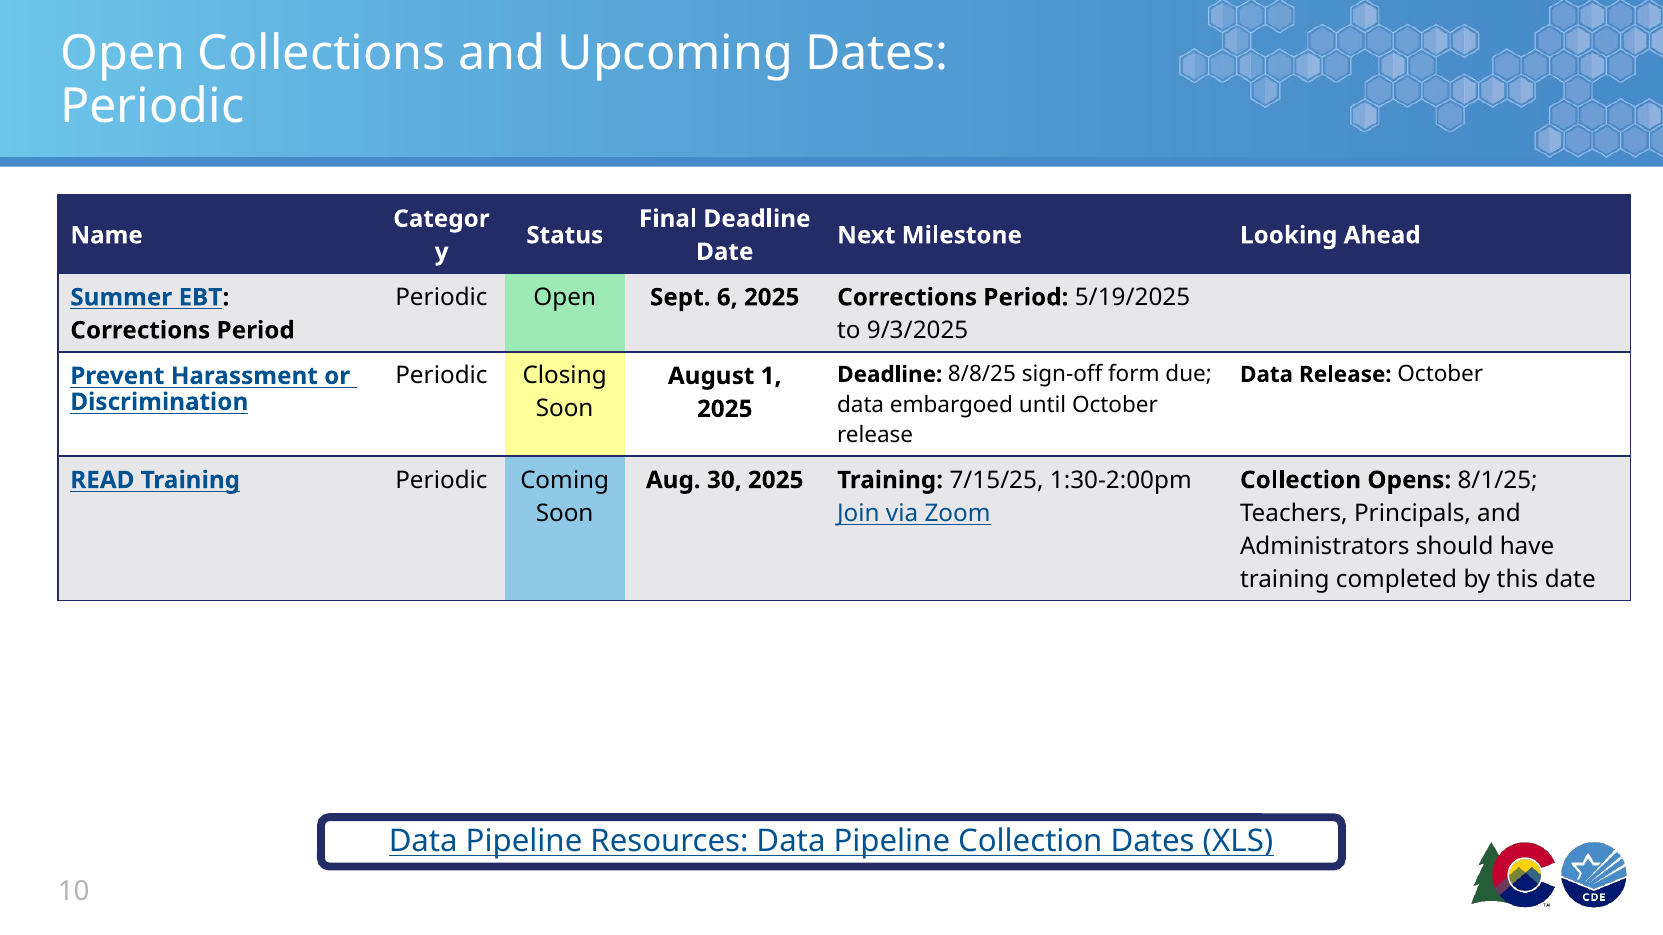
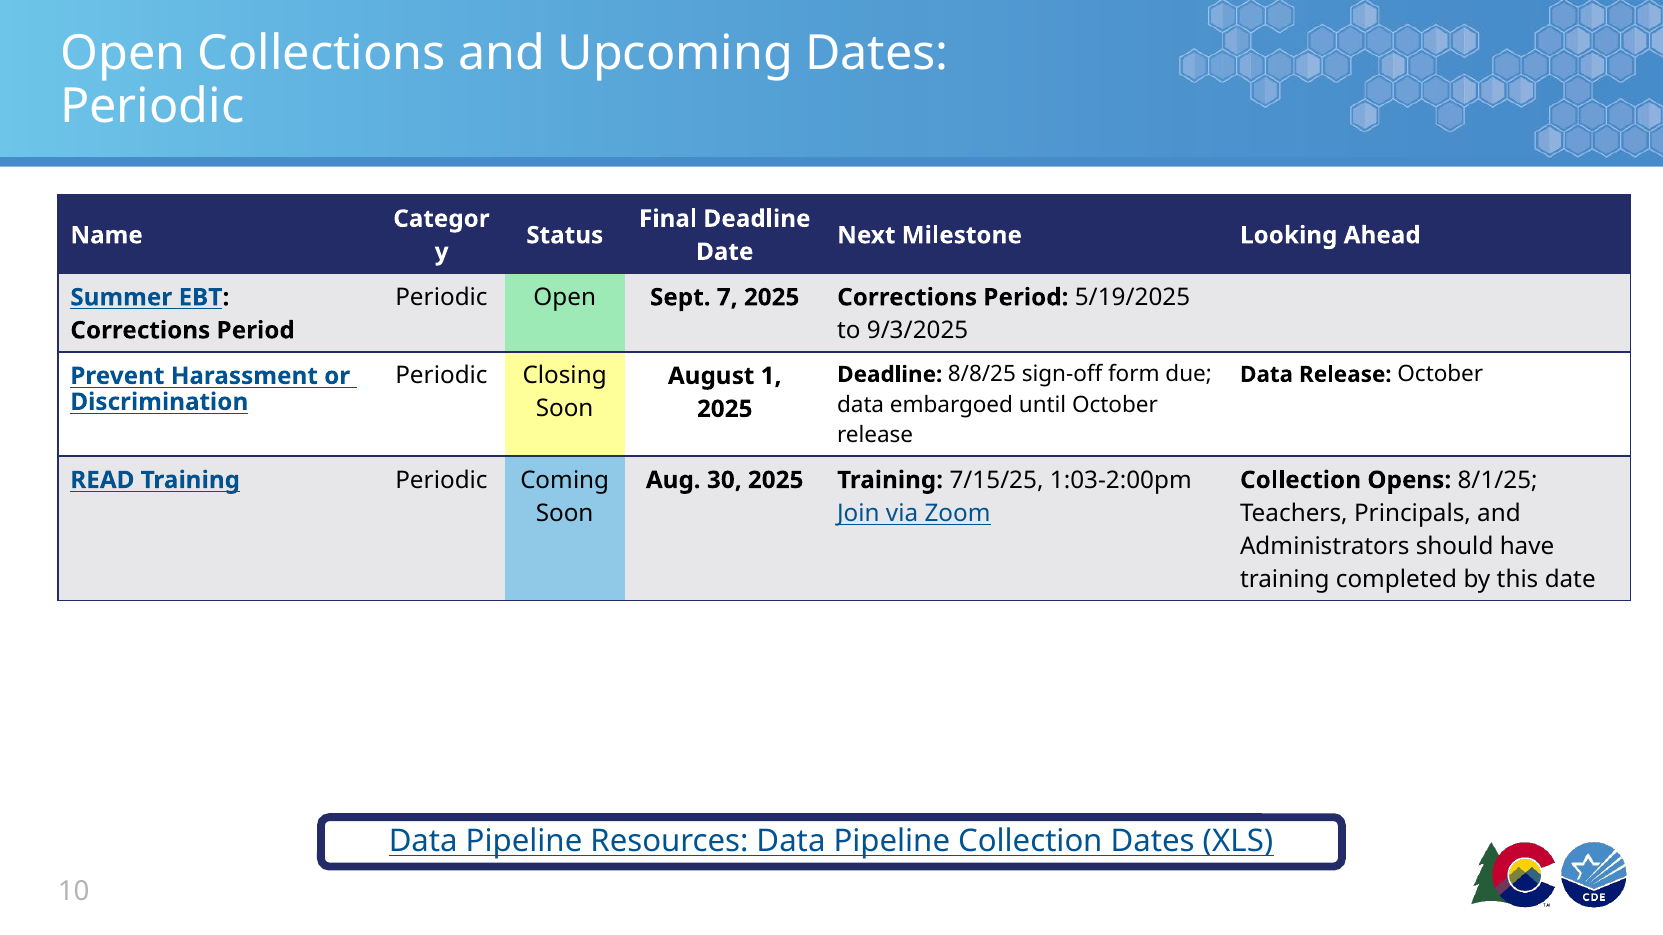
6: 6 -> 7
1:30-2:00pm: 1:30-2:00pm -> 1:03-2:00pm
